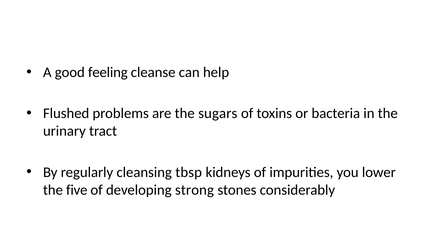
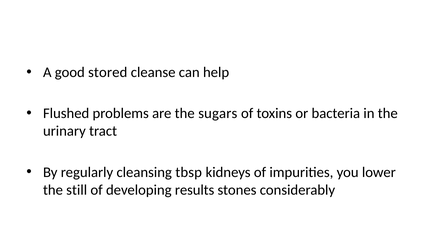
feeling: feeling -> stored
five: five -> still
strong: strong -> results
